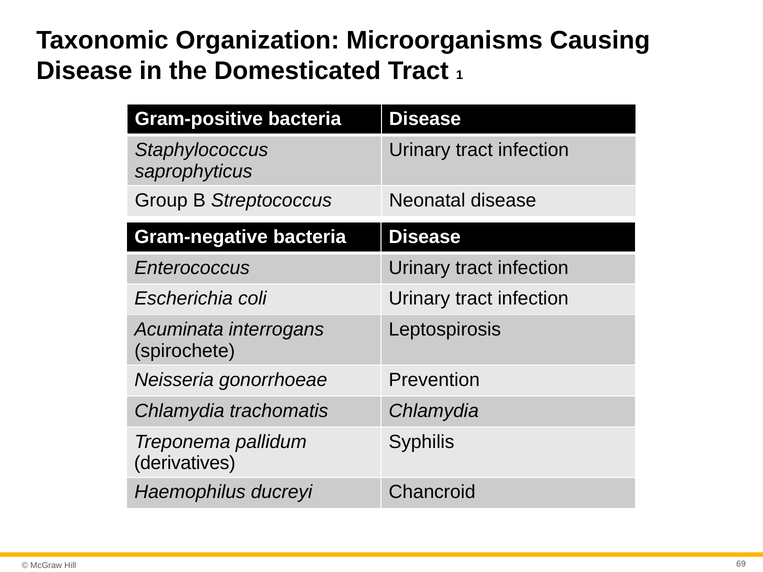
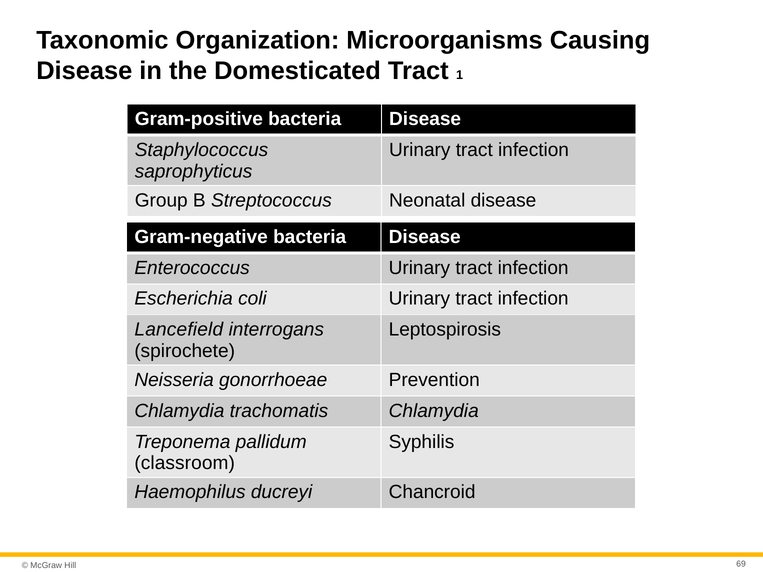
Acuminata: Acuminata -> Lancefield
derivatives: derivatives -> classroom
